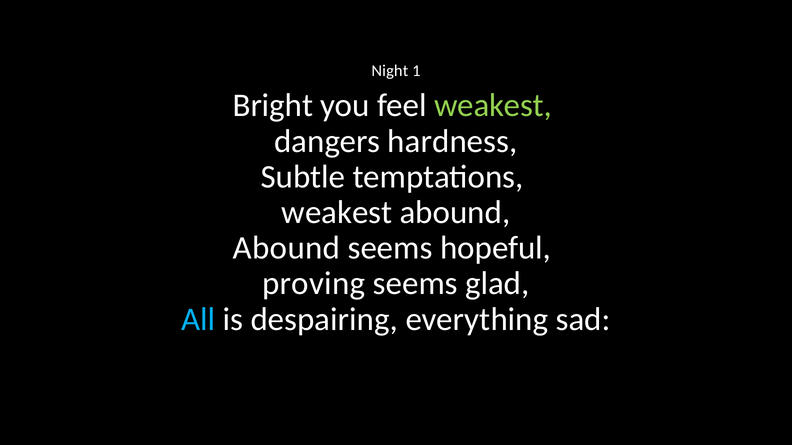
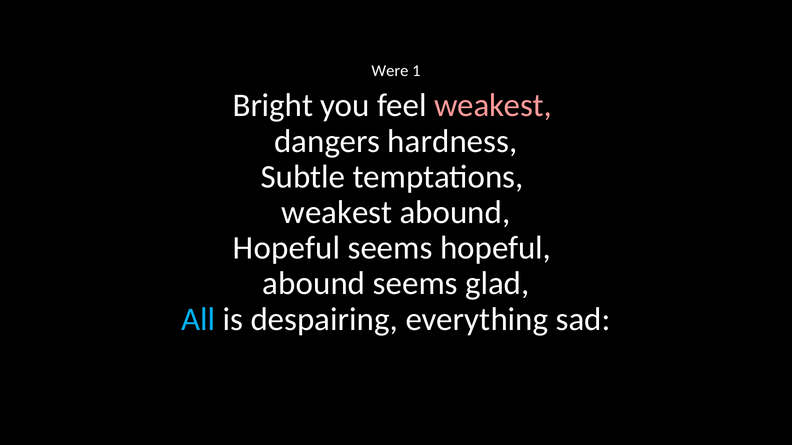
Night: Night -> Were
weakest at (493, 106) colour: light green -> pink
Abound at (287, 248): Abound -> Hopeful
proving at (314, 284): proving -> abound
